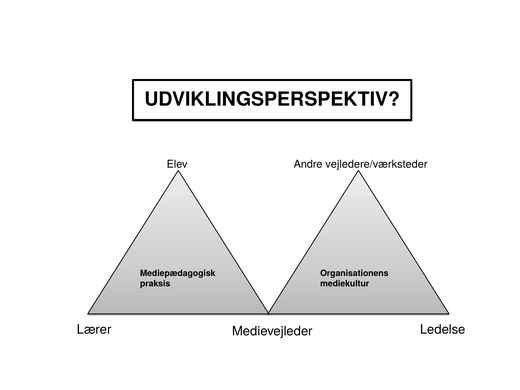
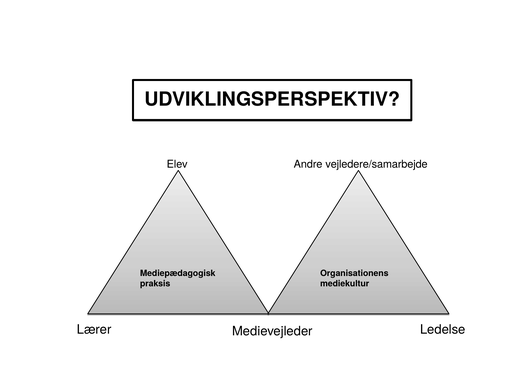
vejledere/værksteder: vejledere/værksteder -> vejledere/samarbejde
